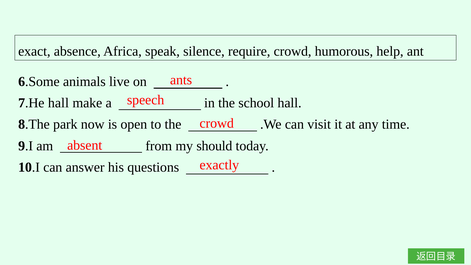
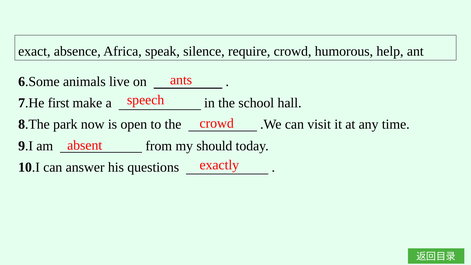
7.He hall: hall -> first
